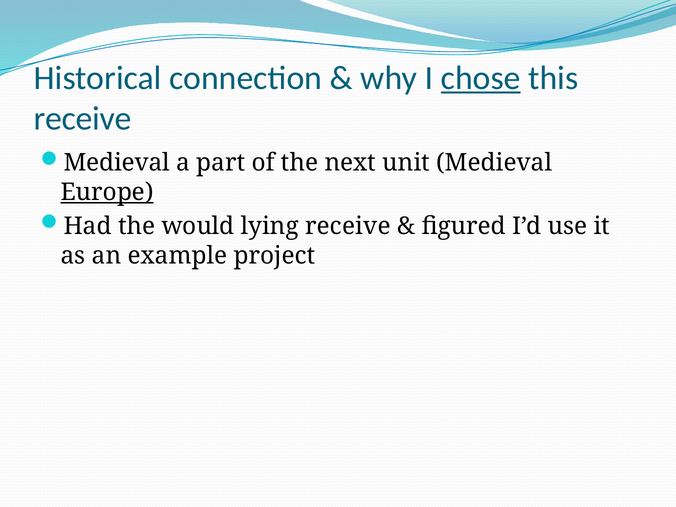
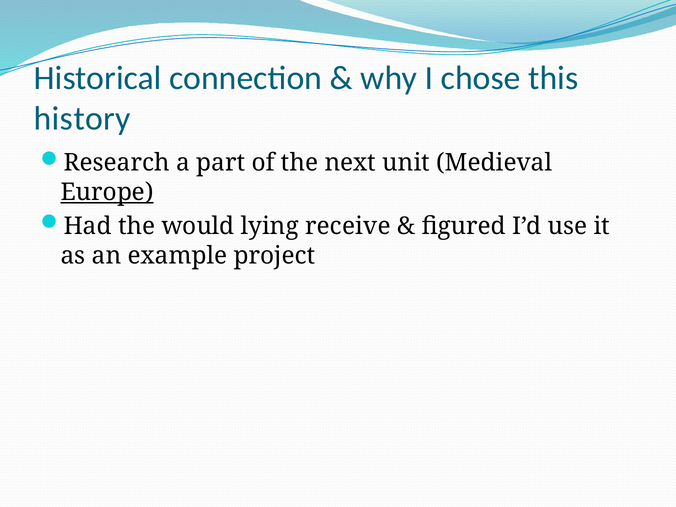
chose underline: present -> none
receive at (83, 119): receive -> history
Medieval at (117, 163): Medieval -> Research
